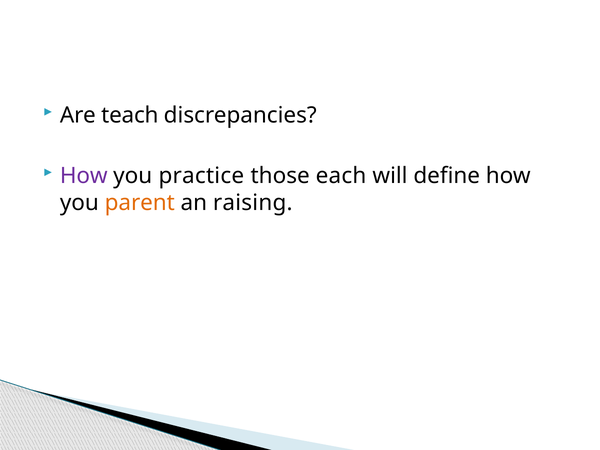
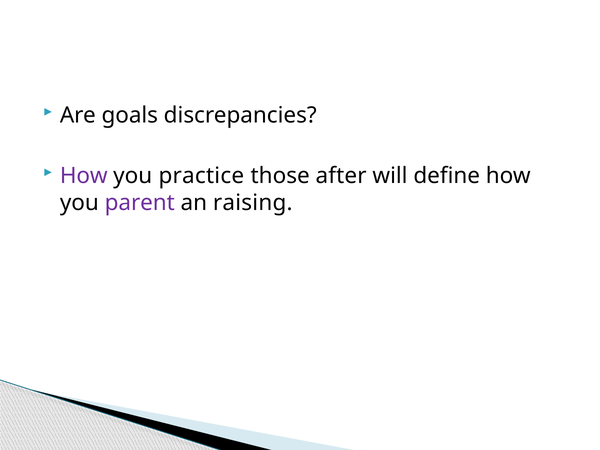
teach: teach -> goals
each: each -> after
parent colour: orange -> purple
